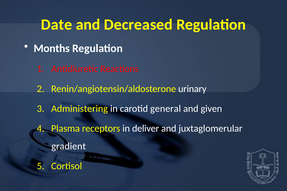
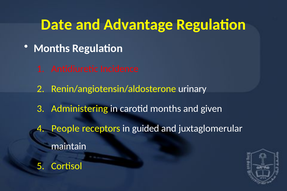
Decreased: Decreased -> Advantage
Reactions: Reactions -> Incidence
carotid general: general -> months
Plasma: Plasma -> People
deliver: deliver -> guided
gradient: gradient -> maintain
